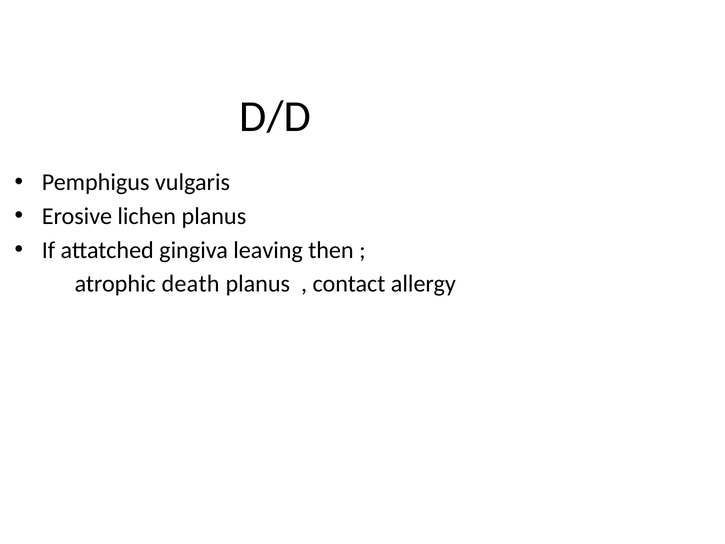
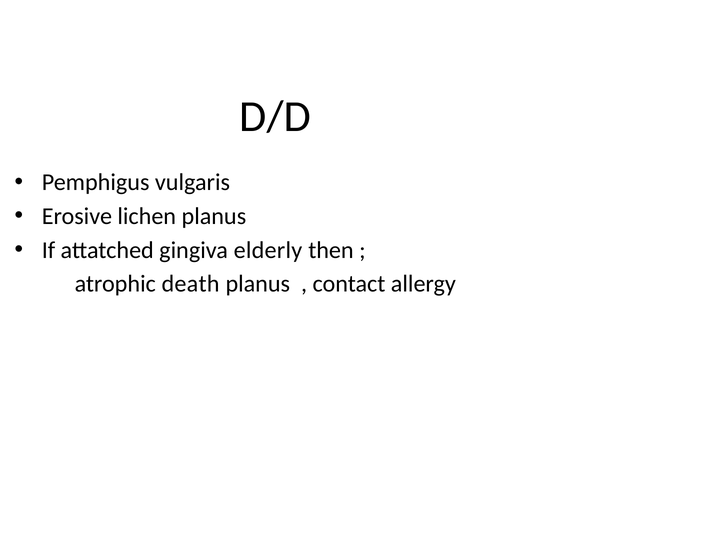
leaving: leaving -> elderly
